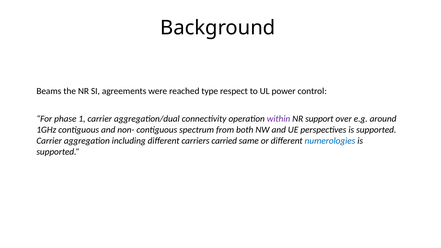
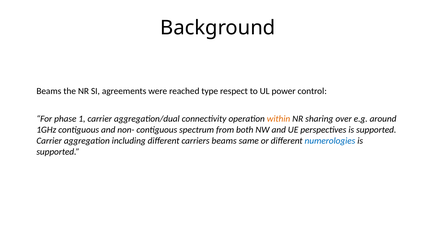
within colour: purple -> orange
support: support -> sharing
carriers carried: carried -> beams
